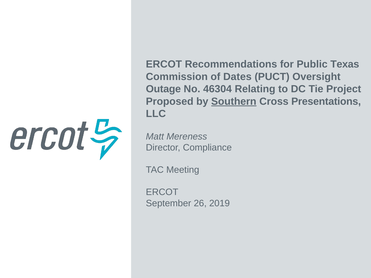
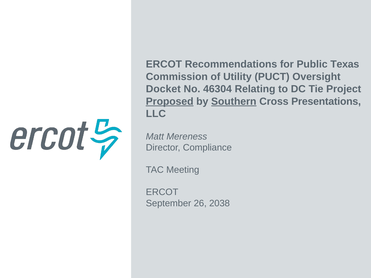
Dates: Dates -> Utility
Outage: Outage -> Docket
Proposed underline: none -> present
2019: 2019 -> 2038
